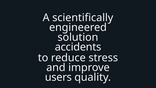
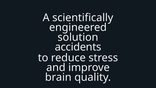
users: users -> brain
